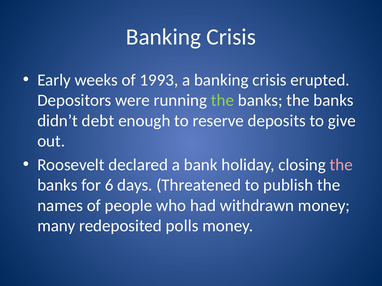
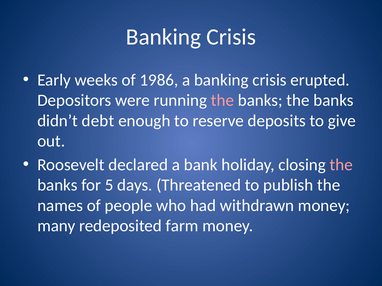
1993: 1993 -> 1986
the at (222, 101) colour: light green -> pink
6: 6 -> 5
polls: polls -> farm
